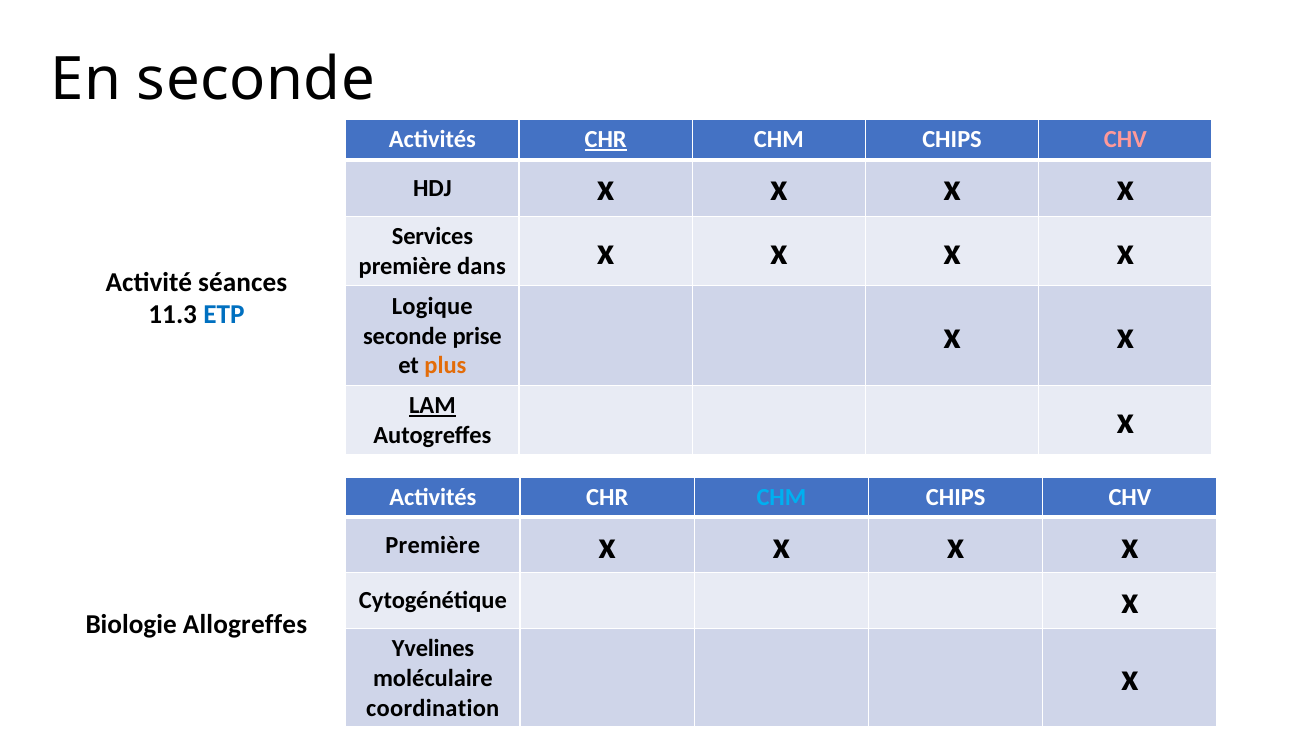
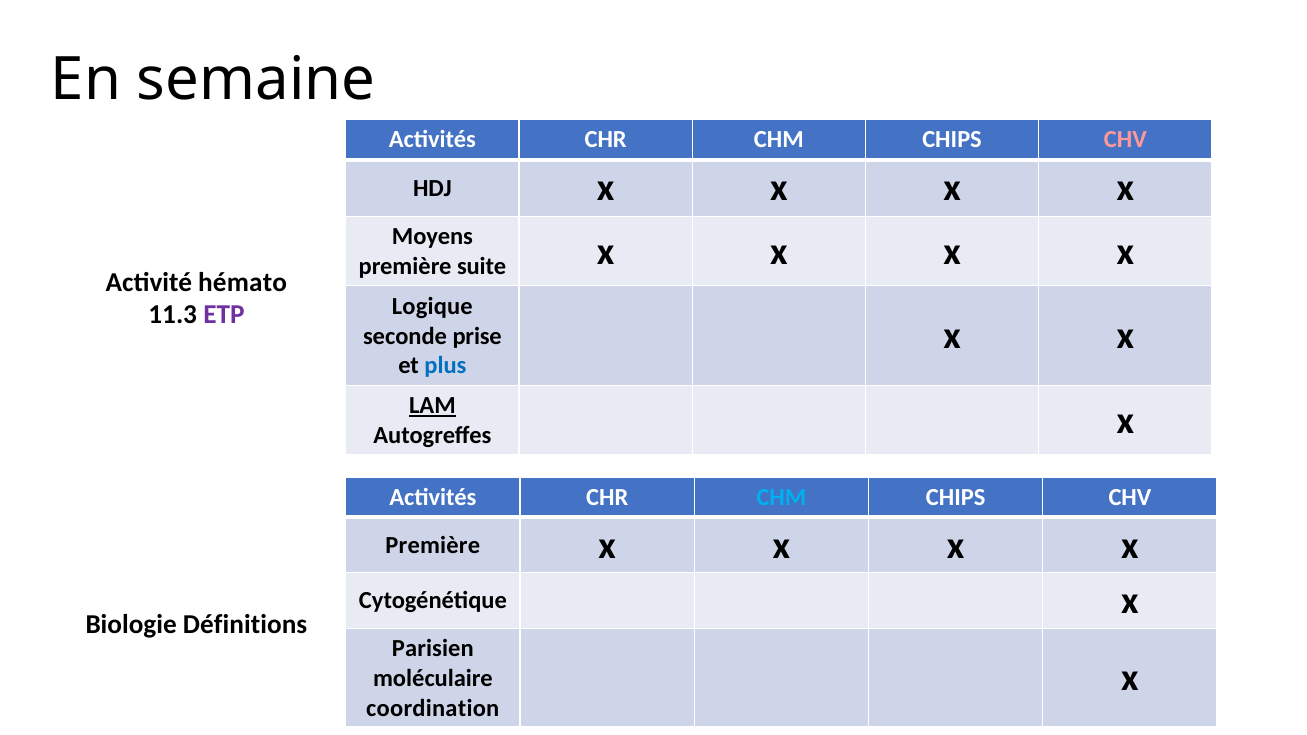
En seconde: seconde -> semaine
CHR at (606, 140) underline: present -> none
Services: Services -> Moyens
dans: dans -> suite
séances: séances -> hémato
ETP colour: blue -> purple
plus colour: orange -> blue
Allogreffes: Allogreffes -> Définitions
Yvelines: Yvelines -> Parisien
